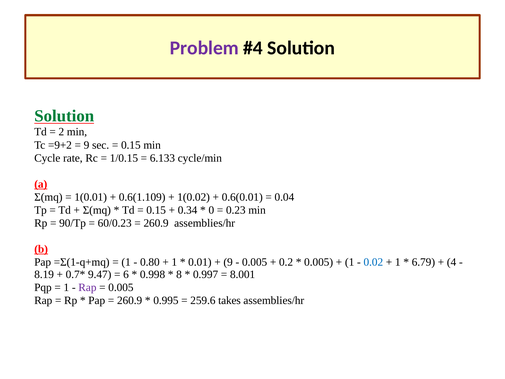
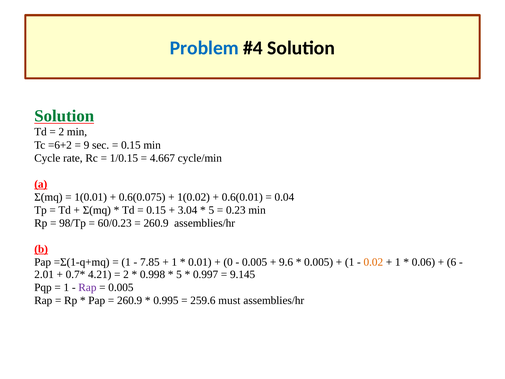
Problem colour: purple -> blue
=9+2: =9+2 -> =6+2
6.133: 6.133 -> 4.667
0.6(1.109: 0.6(1.109 -> 0.6(0.075
0.34: 0.34 -> 3.04
0 at (211, 210): 0 -> 5
90/Tp: 90/Tp -> 98/Tp
0.80: 0.80 -> 7.85
9 at (228, 262): 9 -> 0
0.2: 0.2 -> 9.6
0.02 colour: blue -> orange
6.79: 6.79 -> 0.06
4: 4 -> 6
8.19: 8.19 -> 2.01
9.47: 9.47 -> 4.21
6 at (126, 274): 6 -> 2
8 at (179, 274): 8 -> 5
8.001: 8.001 -> 9.145
takes: takes -> must
